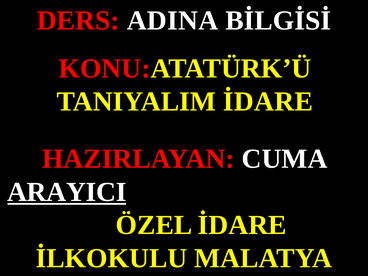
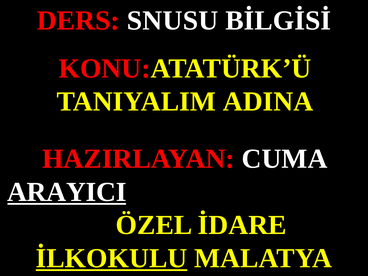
ADINA: ADINA -> SNUSU
TANIYALIM İDARE: İDARE -> ADINA
İLKOKULU underline: none -> present
